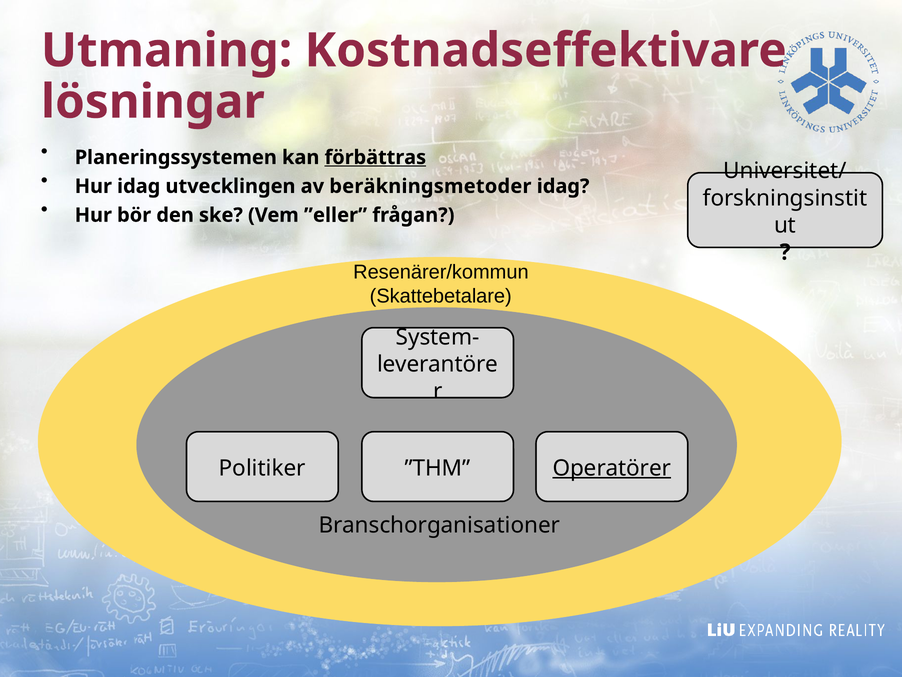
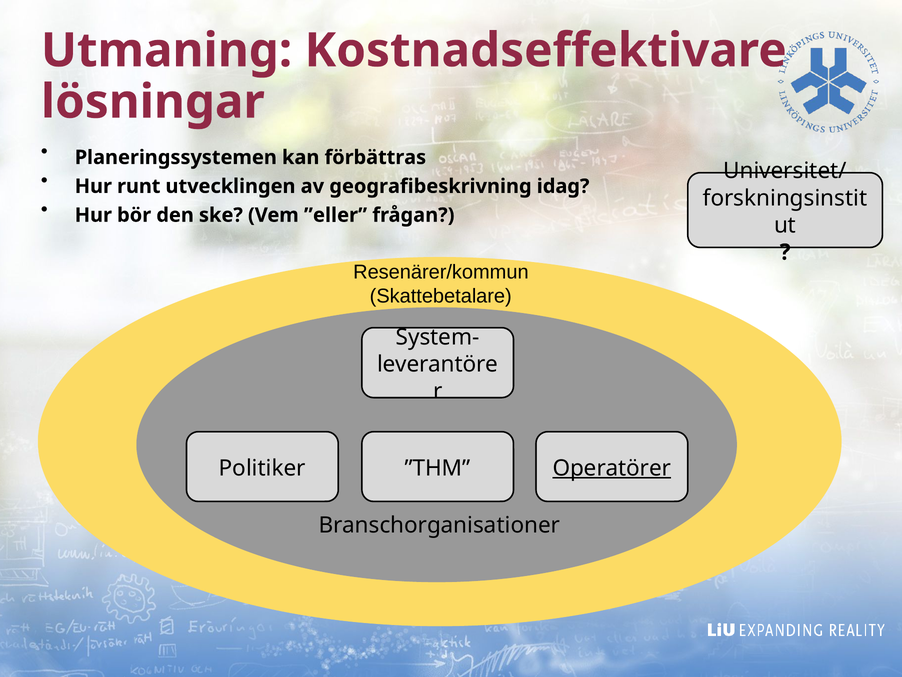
förbättras underline: present -> none
Hur idag: idag -> runt
beräkningsmetoder: beräkningsmetoder -> geografibeskrivning
